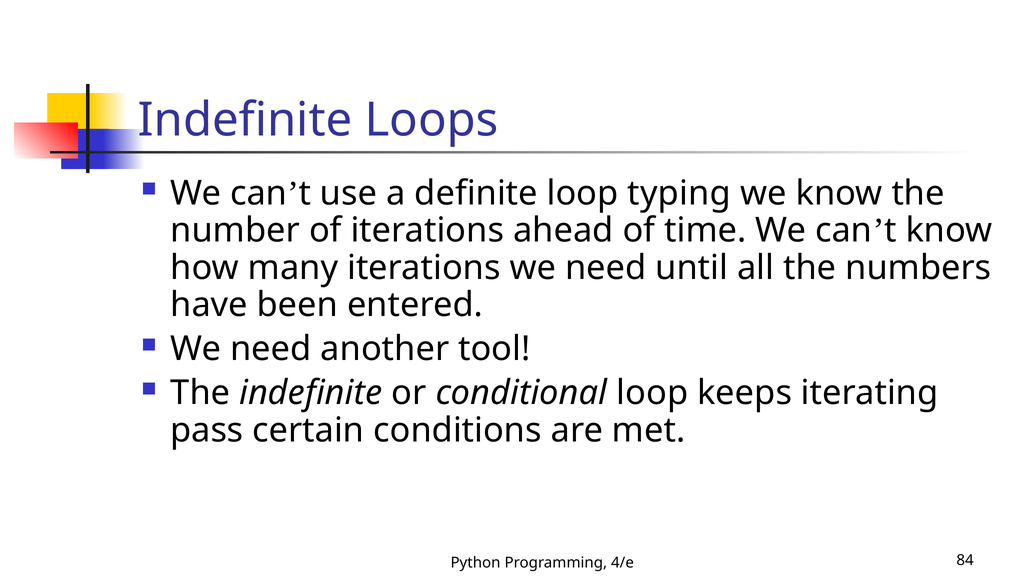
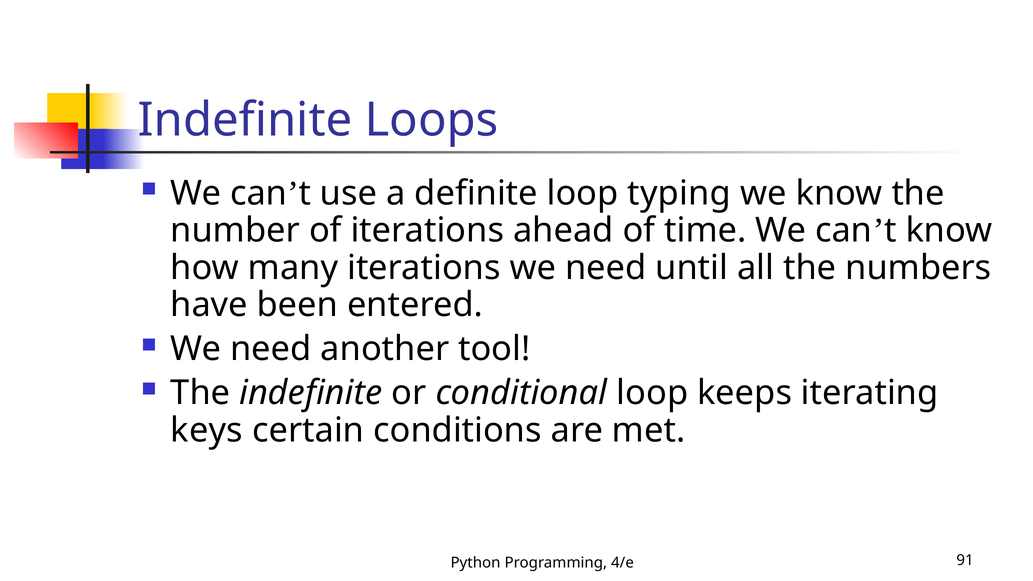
pass: pass -> keys
84: 84 -> 91
